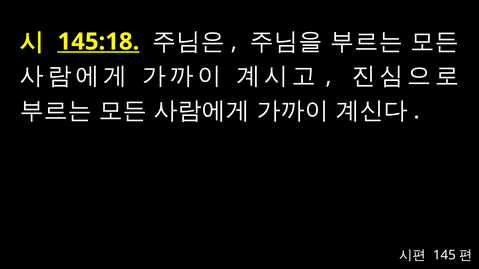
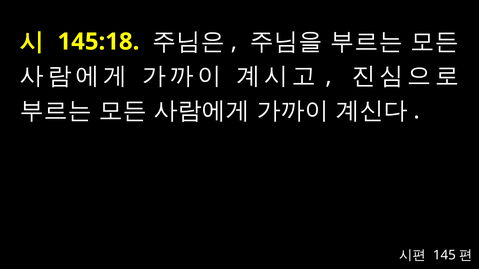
145:18 underline: present -> none
